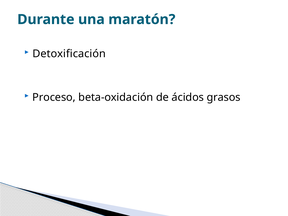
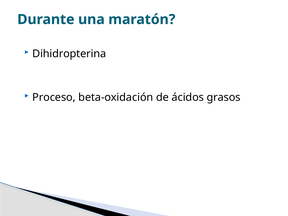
Detoxificación: Detoxificación -> Dihidropterina
